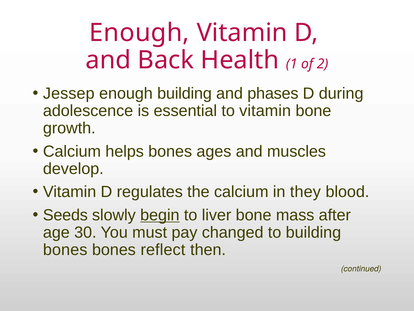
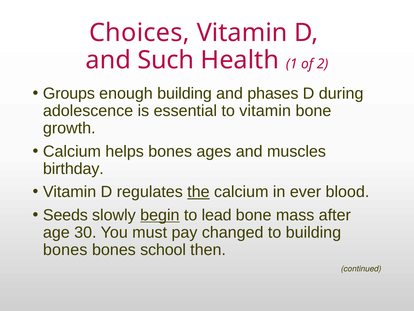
Enough at (139, 33): Enough -> Choices
Back: Back -> Such
Jessep: Jessep -> Groups
develop: develop -> birthday
the underline: none -> present
they: they -> ever
liver: liver -> lead
reflect: reflect -> school
